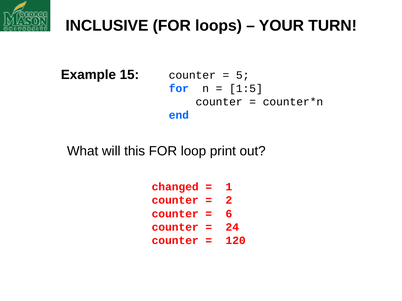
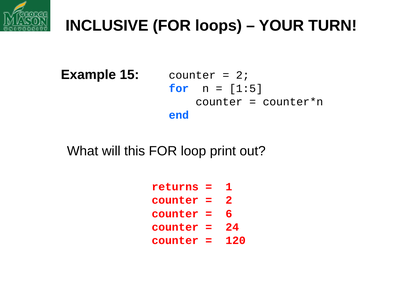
5 at (243, 75): 5 -> 2
changed: changed -> returns
